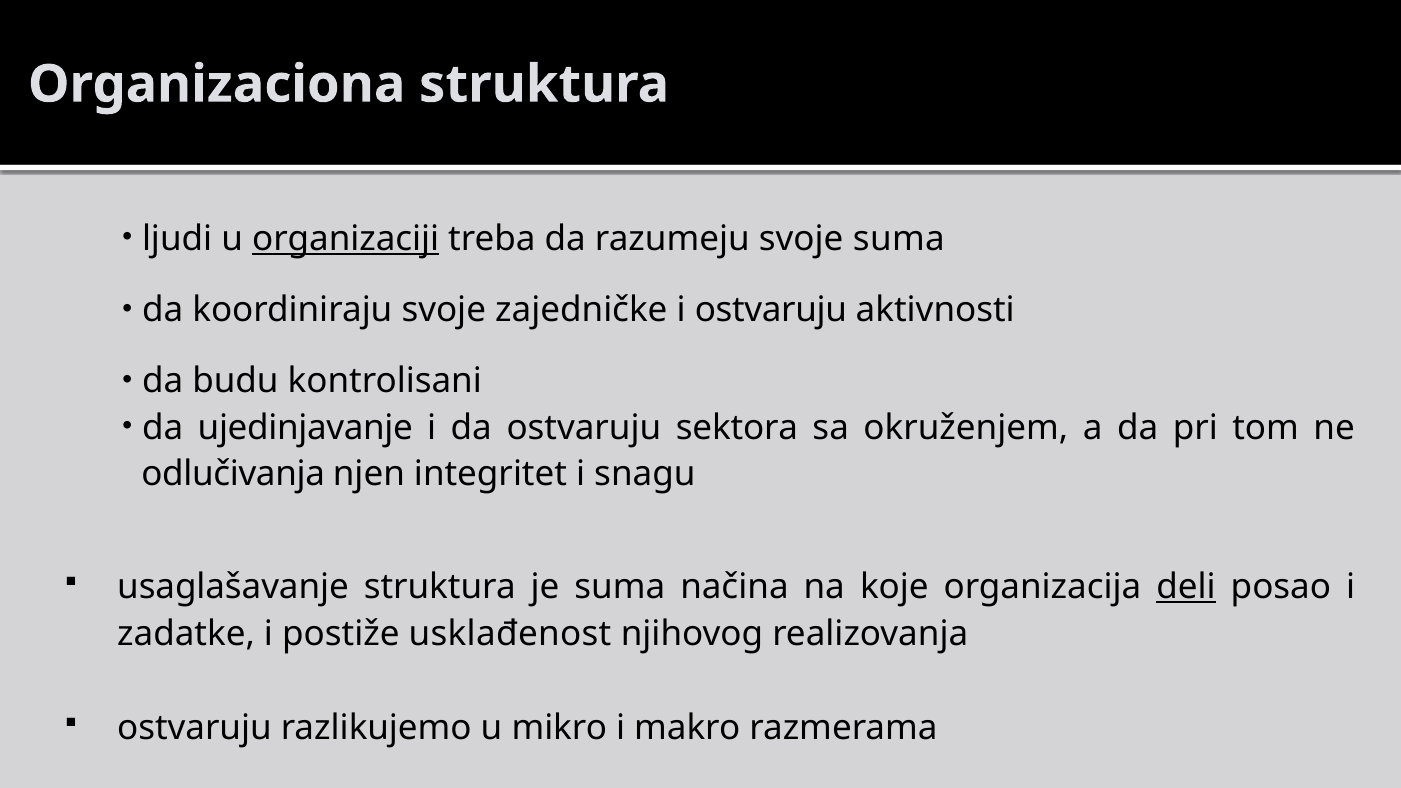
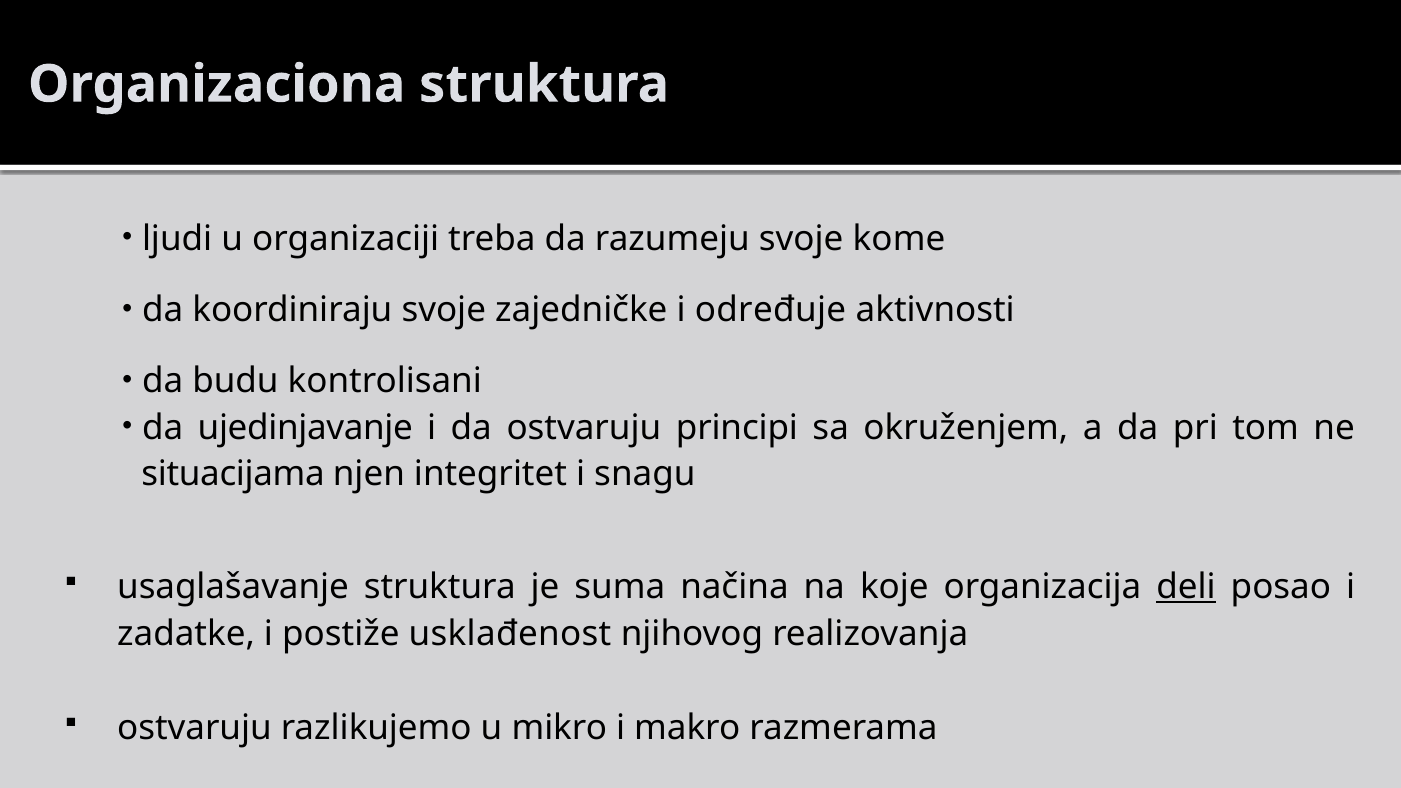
organizaciji underline: present -> none
svoje suma: suma -> kome
i ostvaruju: ostvaruju -> određuje
sektora: sektora -> principi
odlučivanja: odlučivanja -> situacijama
